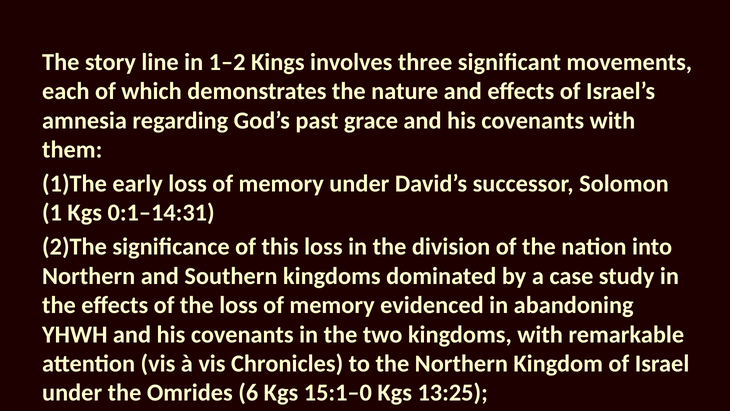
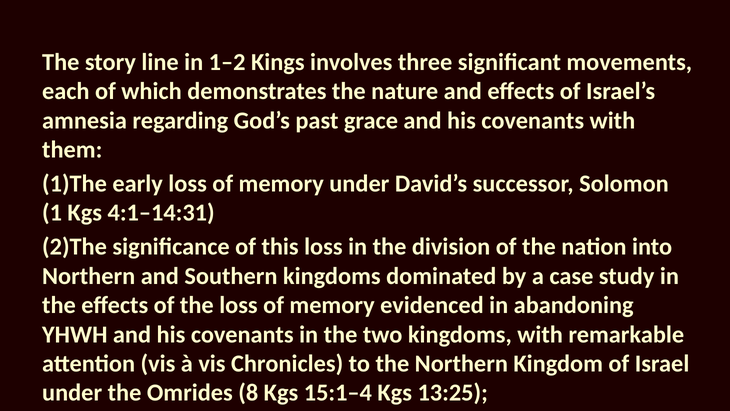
0:1–14:31: 0:1–14:31 -> 4:1–14:31
6: 6 -> 8
15:1–0: 15:1–0 -> 15:1–4
